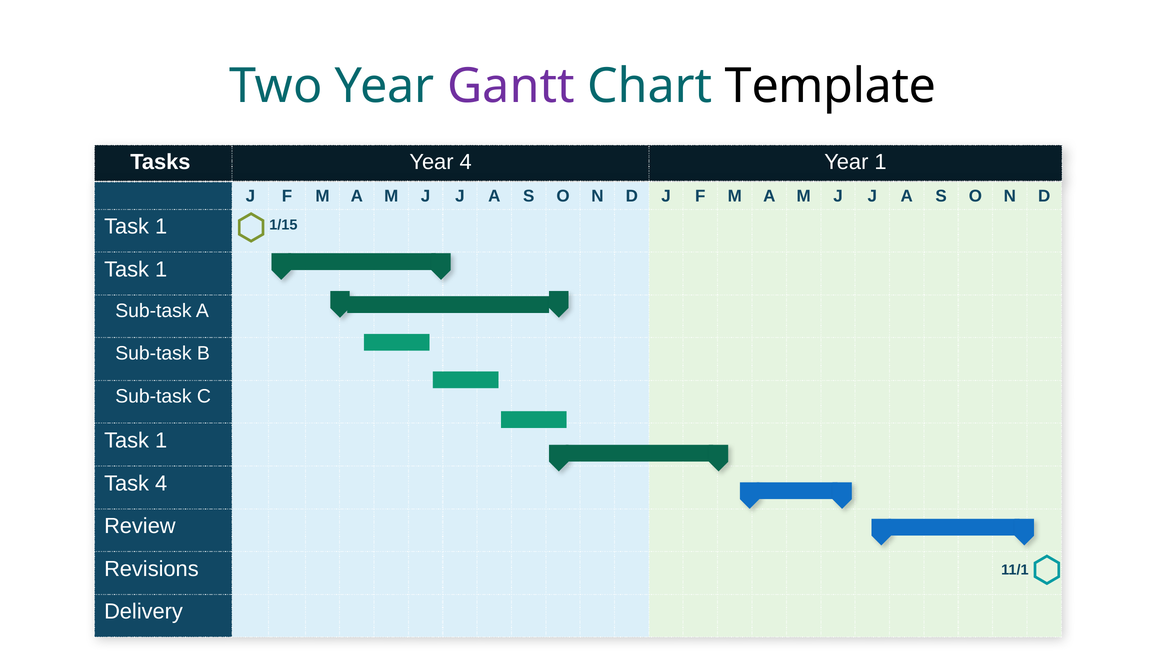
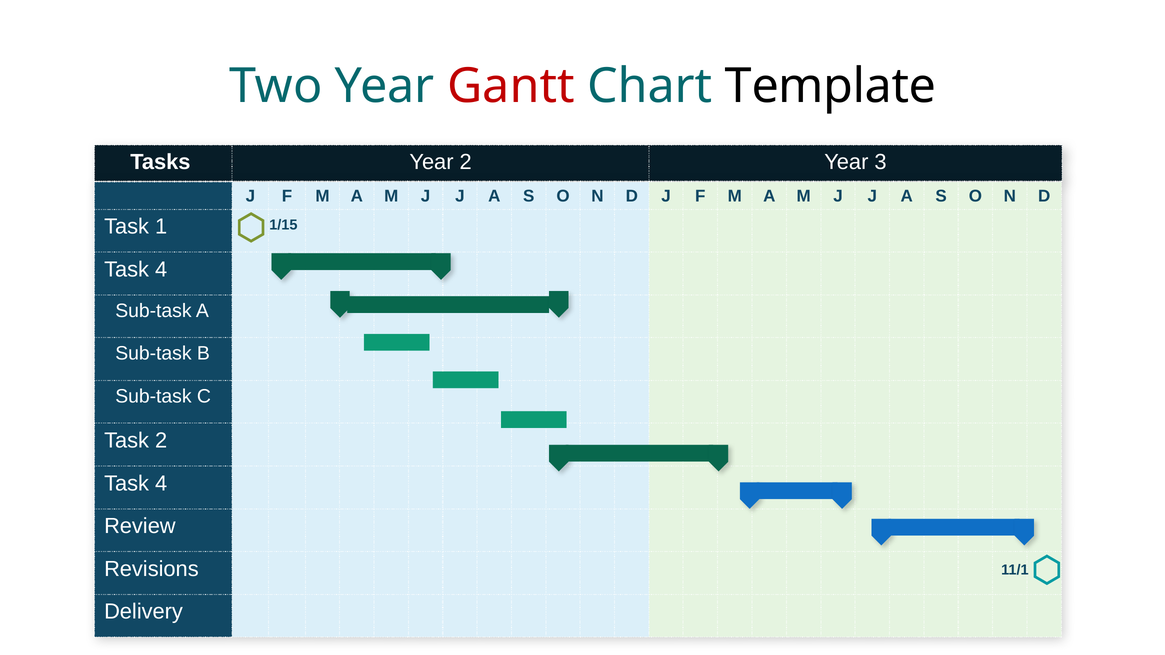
Gantt colour: purple -> red
Year 4: 4 -> 2
Year 1: 1 -> 3
1 at (161, 270): 1 -> 4
1 at (161, 441): 1 -> 2
